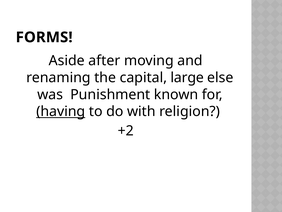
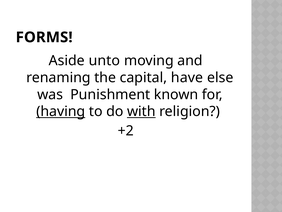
after: after -> unto
large: large -> have
with underline: none -> present
